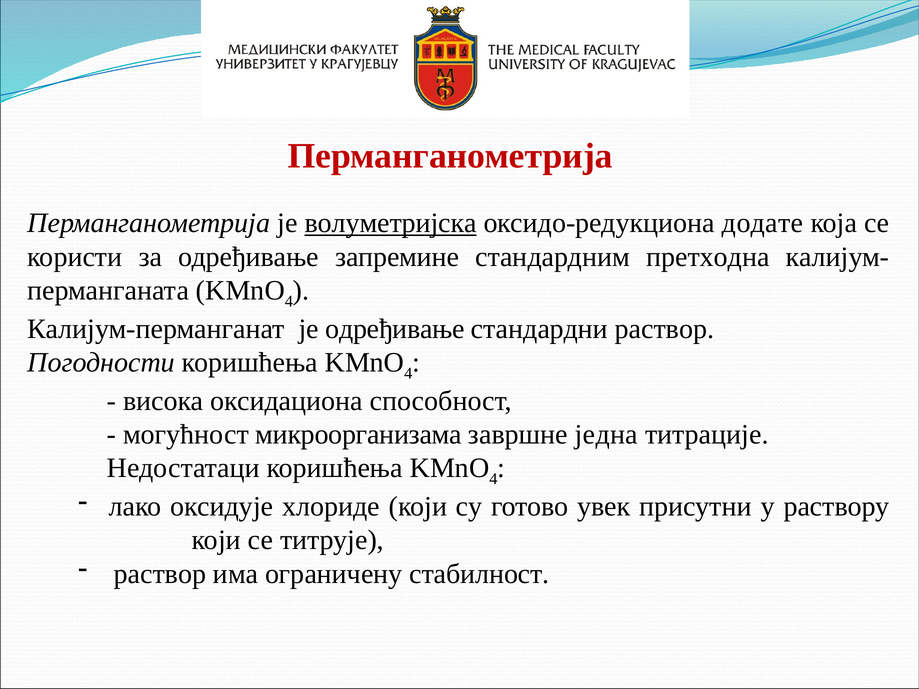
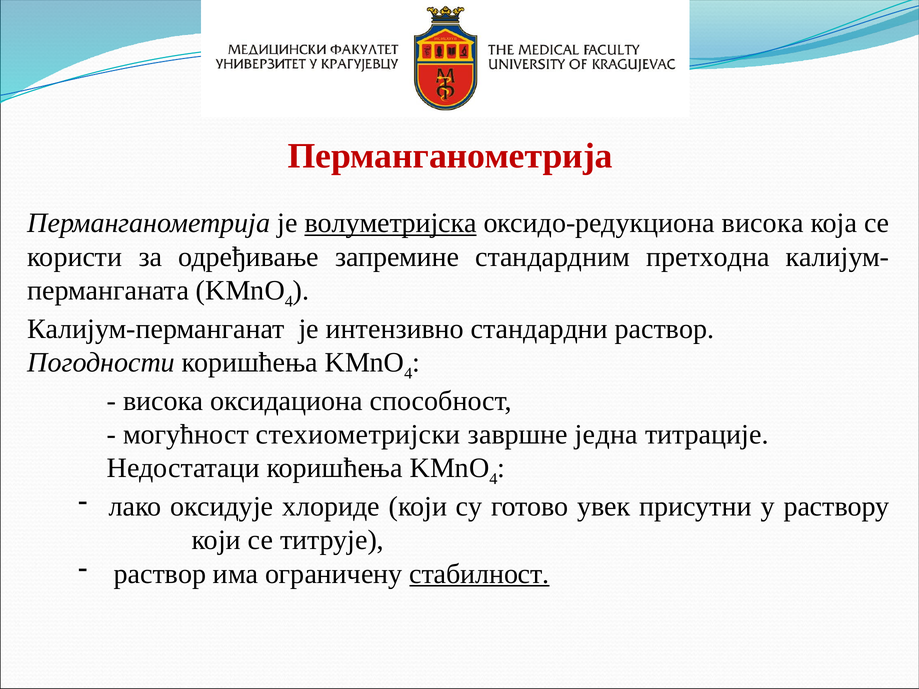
оксидо-редукциона додате: додате -> висока
је одређивање: одређивање -> интензивно
микроорганизама: микроорганизама -> стехиометријски
стабилност underline: none -> present
